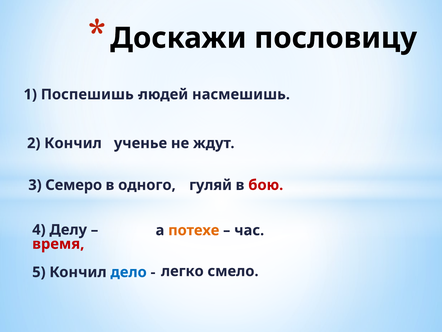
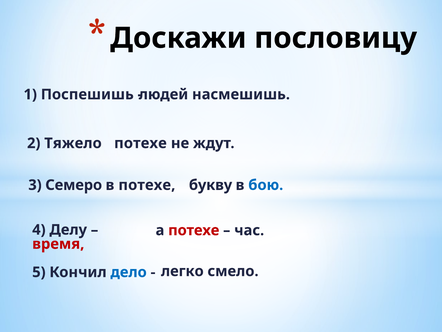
2 Кончил: Кончил -> Тяжело
ученье at (141, 143): ученье -> потехе
в одного: одного -> потехе
гуляй: гуляй -> букву
бою colour: red -> blue
потехе at (194, 230) colour: orange -> red
